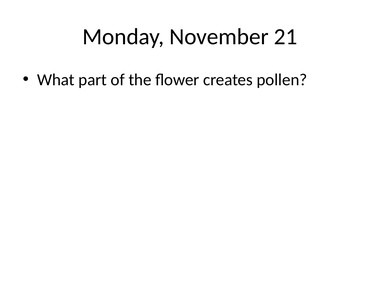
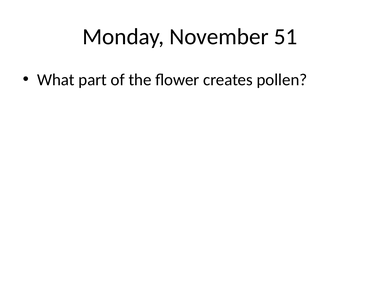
21: 21 -> 51
